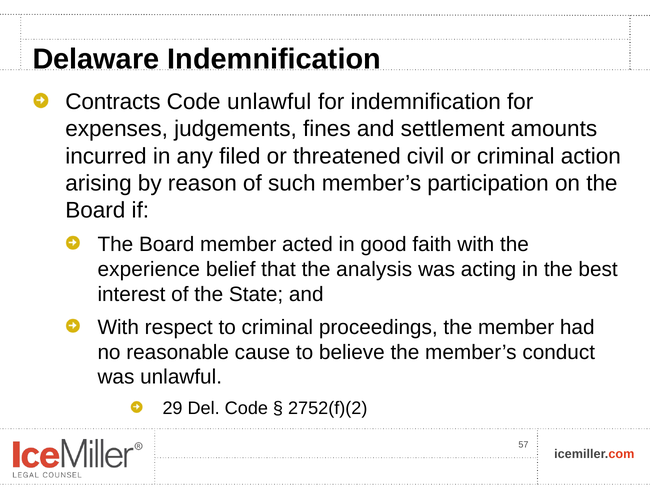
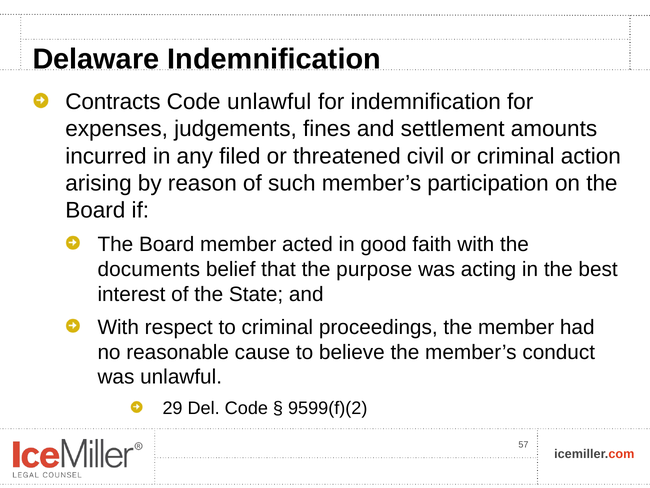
experience: experience -> documents
analysis: analysis -> purpose
2752(f)(2: 2752(f)(2 -> 9599(f)(2
